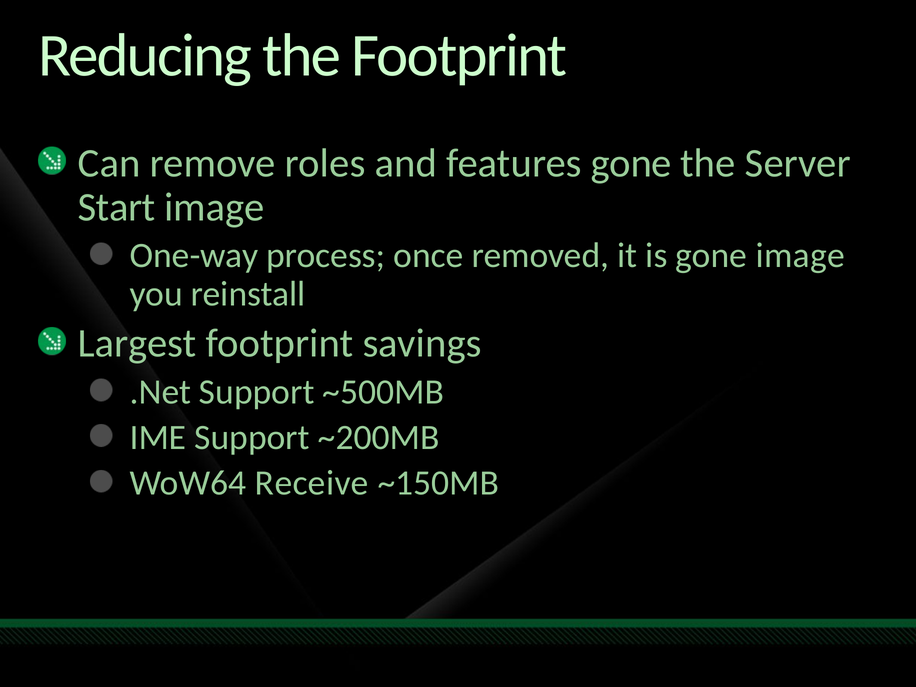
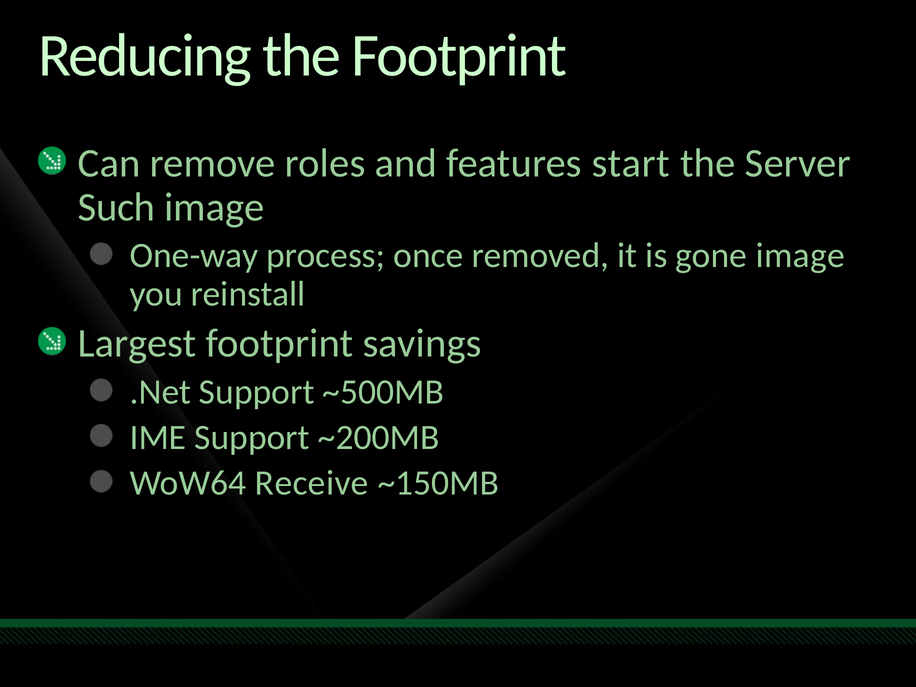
features gone: gone -> start
Start: Start -> Such
